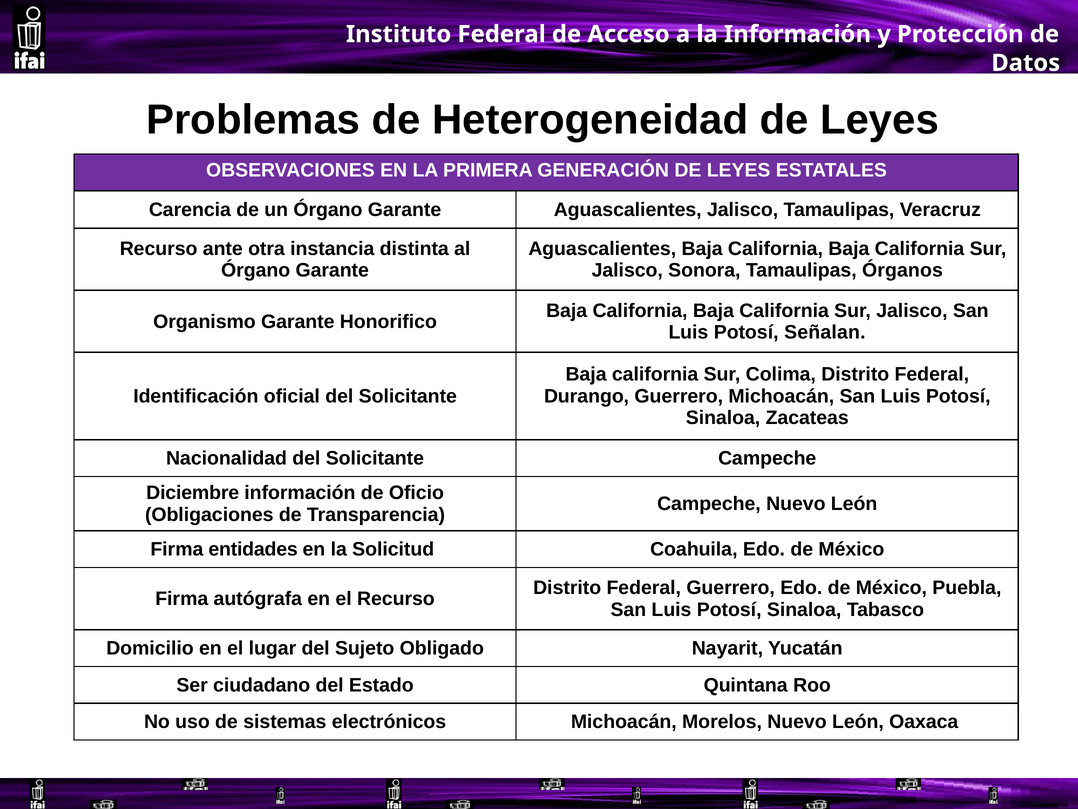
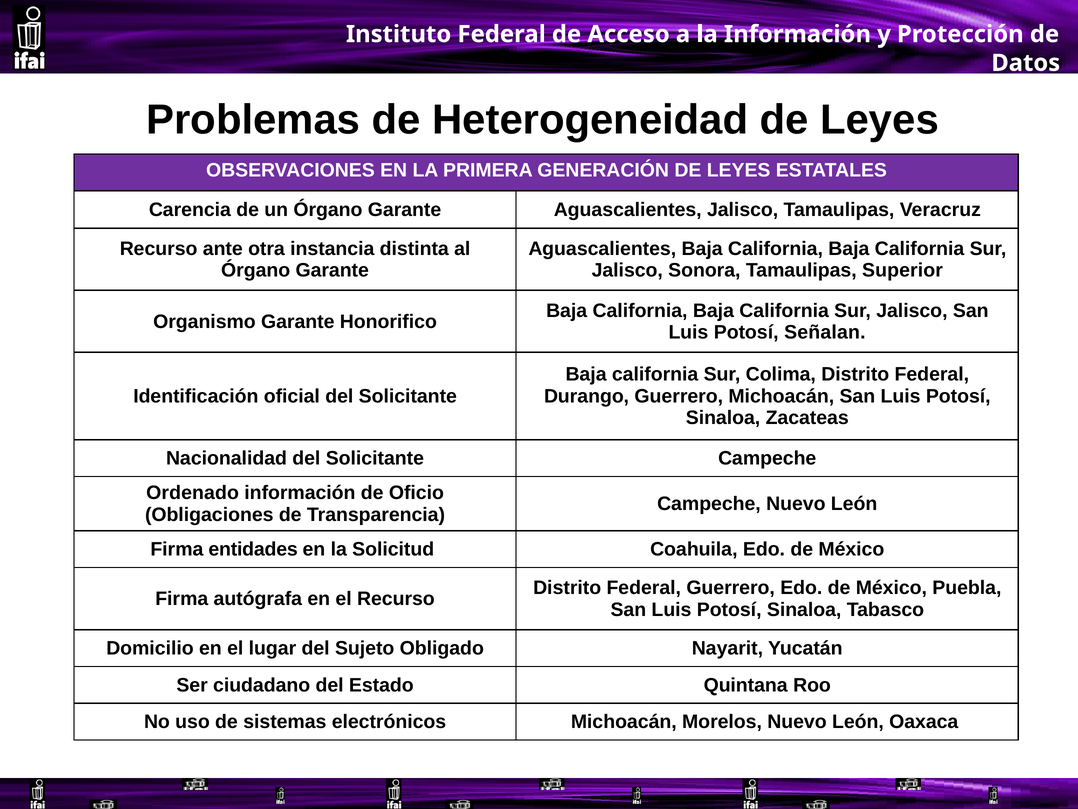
Órganos: Órganos -> Superior
Diciembre: Diciembre -> Ordenado
